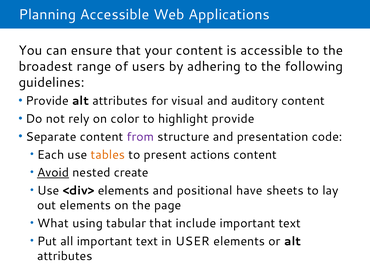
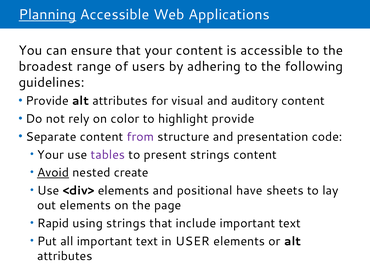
Planning underline: none -> present
Each at (51, 154): Each -> Your
tables colour: orange -> purple
present actions: actions -> strings
What: What -> Rapid
using tabular: tabular -> strings
